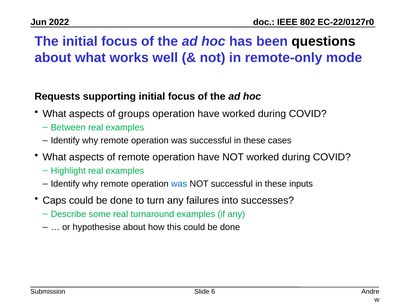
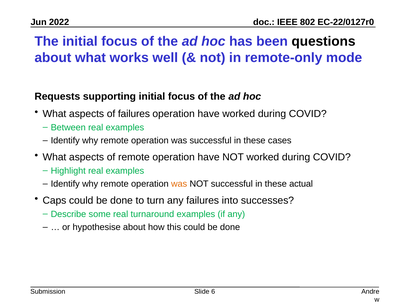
of groups: groups -> failures
was at (179, 184) colour: blue -> orange
inputs: inputs -> actual
